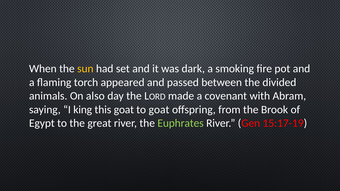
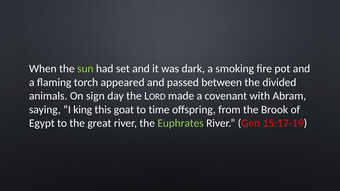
sun colour: yellow -> light green
also: also -> sign
to goat: goat -> time
